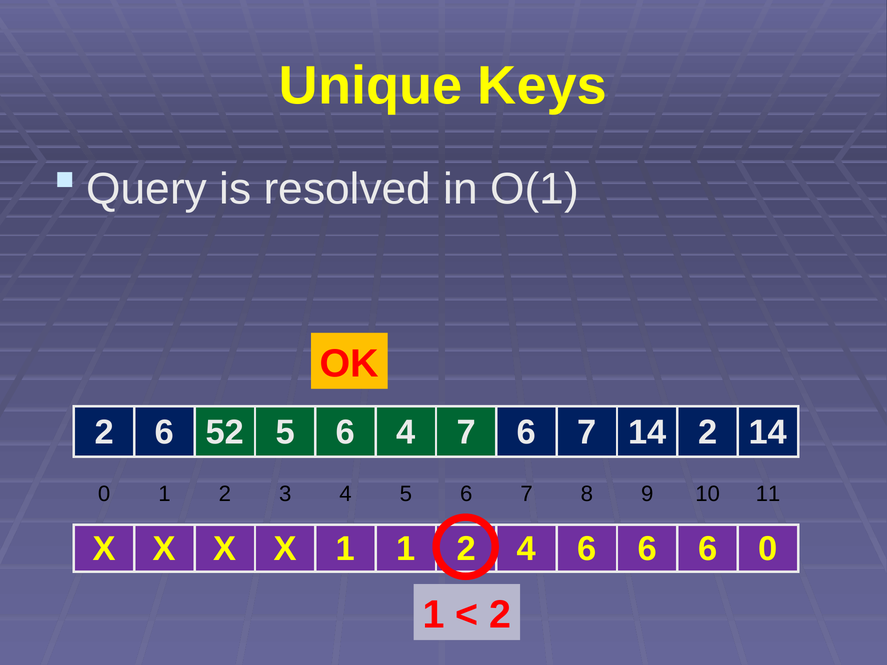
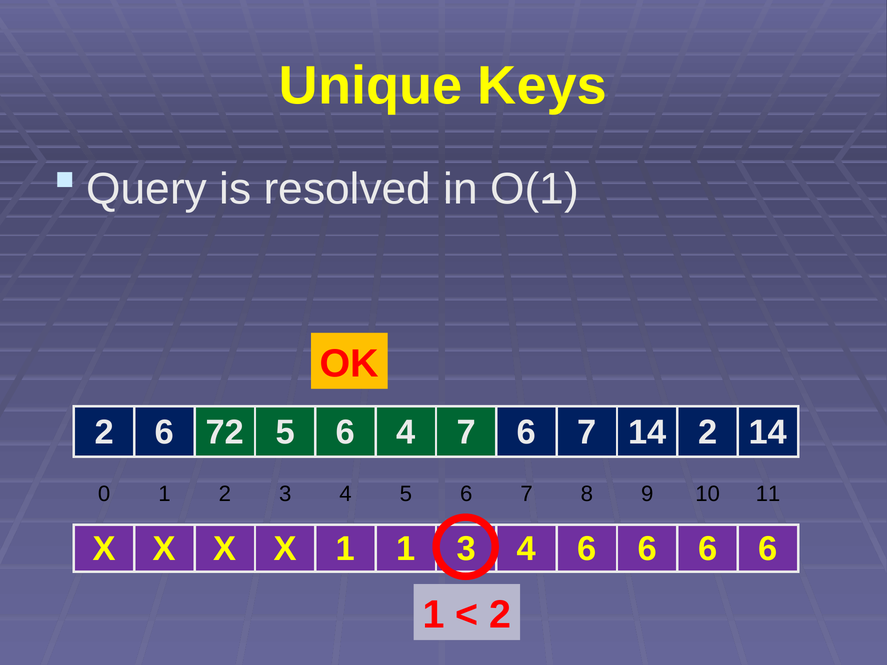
52: 52 -> 72
1 1 2: 2 -> 3
6 6 6 0: 0 -> 6
